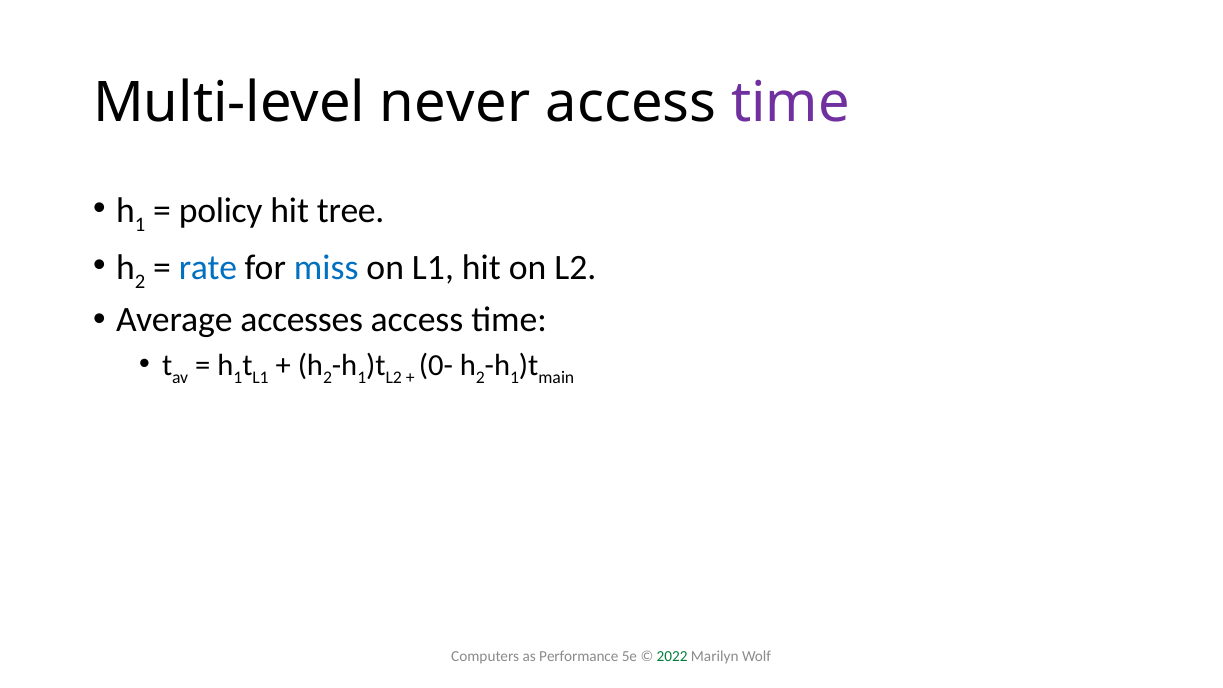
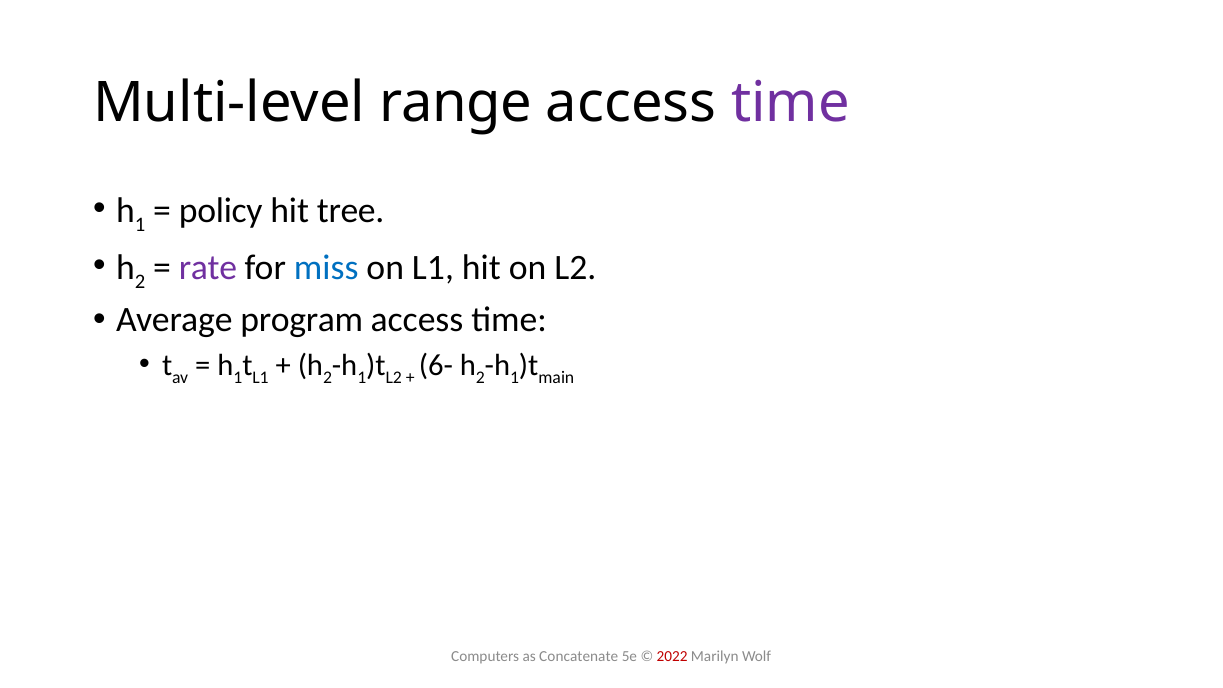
never: never -> range
rate colour: blue -> purple
accesses: accesses -> program
0-: 0- -> 6-
Performance: Performance -> Concatenate
2022 colour: green -> red
